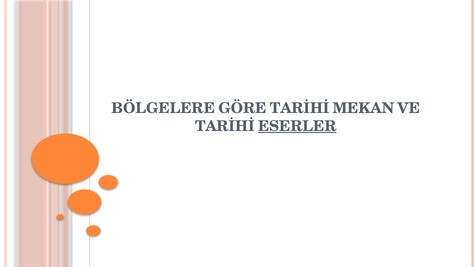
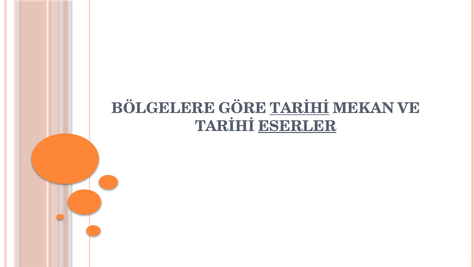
TARİHİ at (300, 108) underline: none -> present
